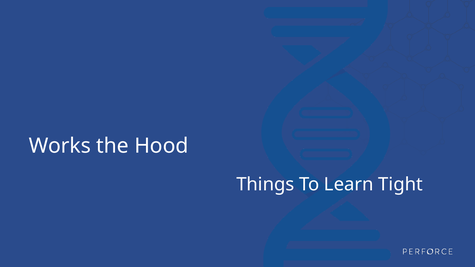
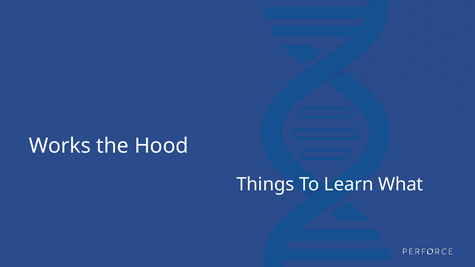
Tight: Tight -> What
